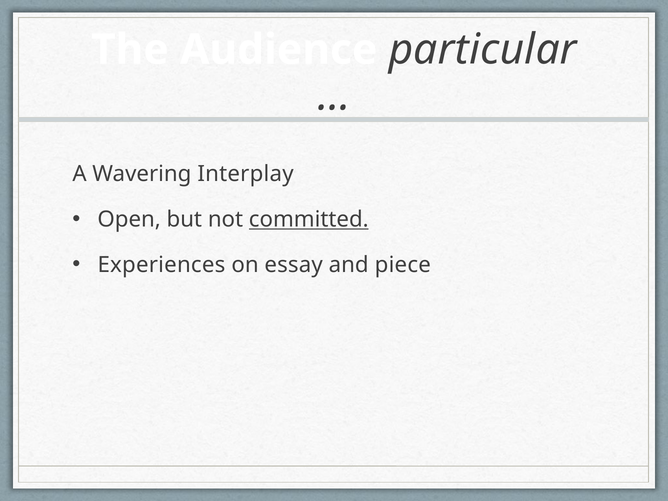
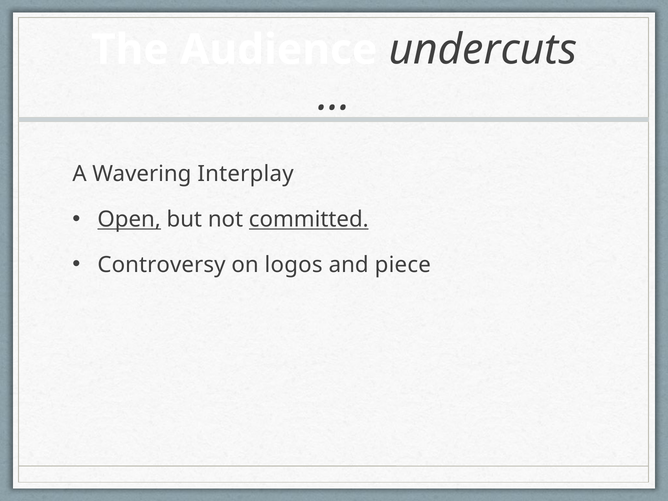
particular: particular -> undercuts
Open underline: none -> present
Experiences: Experiences -> Controversy
essay: essay -> logos
